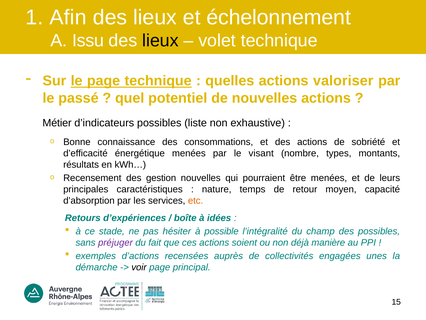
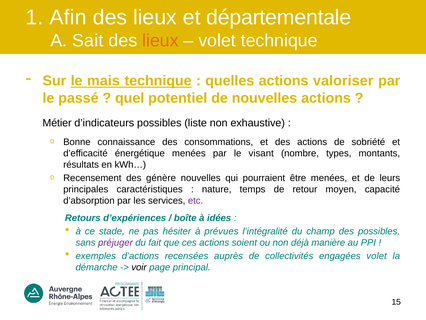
échelonnement: échelonnement -> départementale
Issu: Issu -> Sait
lieux at (160, 41) colour: black -> orange
le page: page -> mais
gestion: gestion -> génère
etc colour: orange -> purple
possible: possible -> prévues
engagées unes: unes -> volet
